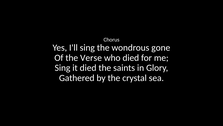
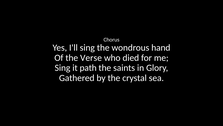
gone: gone -> hand
it died: died -> path
